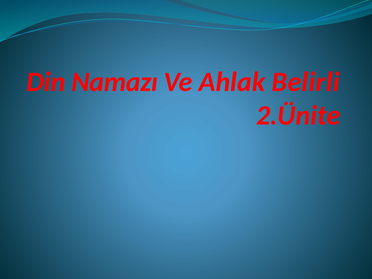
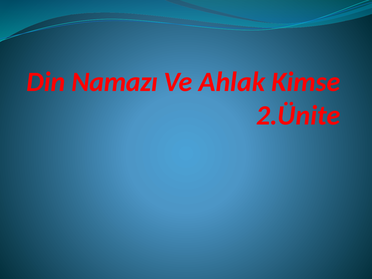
Belirli: Belirli -> Kimse
